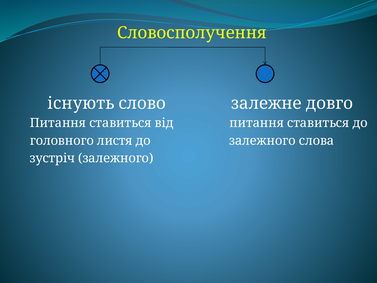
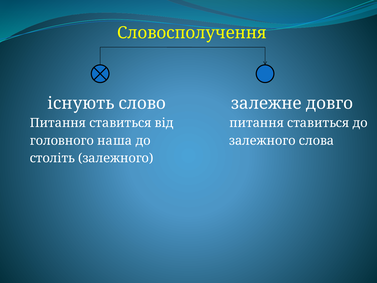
листя: листя -> наша
зустріч: зустріч -> століть
